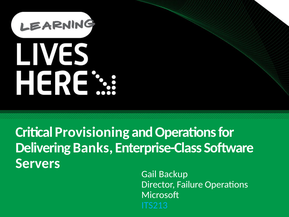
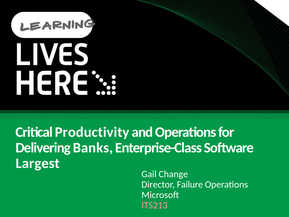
Provisioning: Provisioning -> Productivity
Servers: Servers -> Largest
Backup: Backup -> Change
ITS213 colour: light blue -> pink
